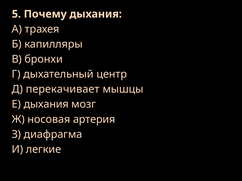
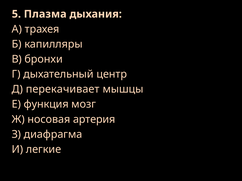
Почему: Почему -> Плазма
Е дыхания: дыхания -> функция
